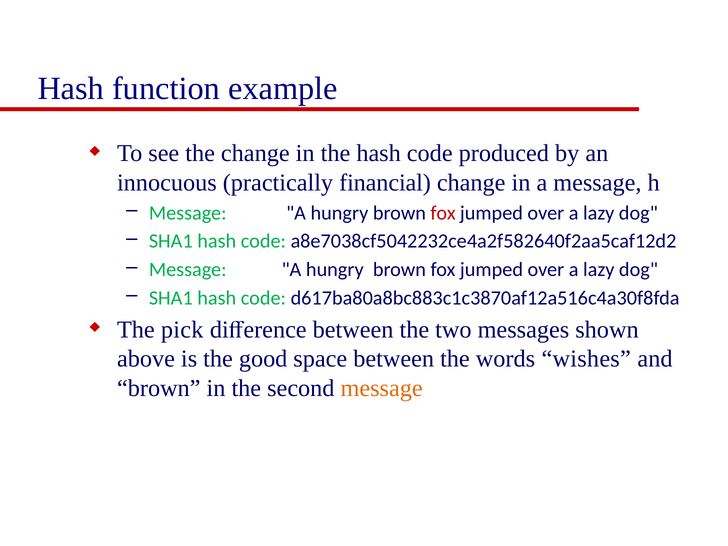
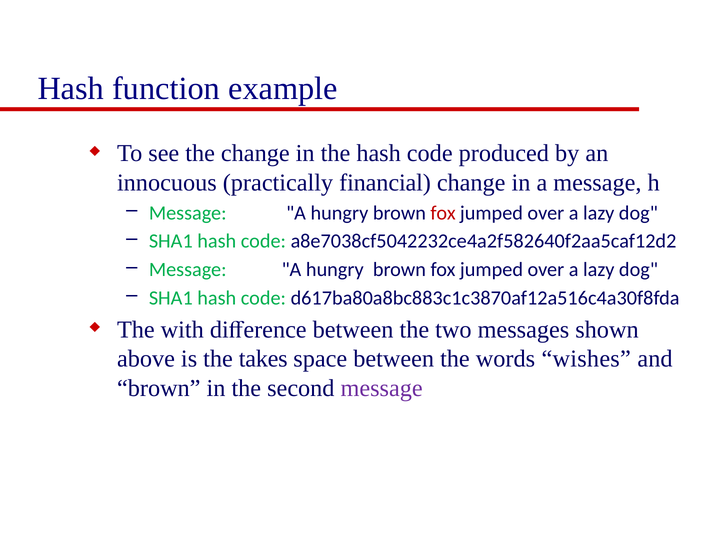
pick: pick -> with
good: good -> takes
message at (382, 388) colour: orange -> purple
